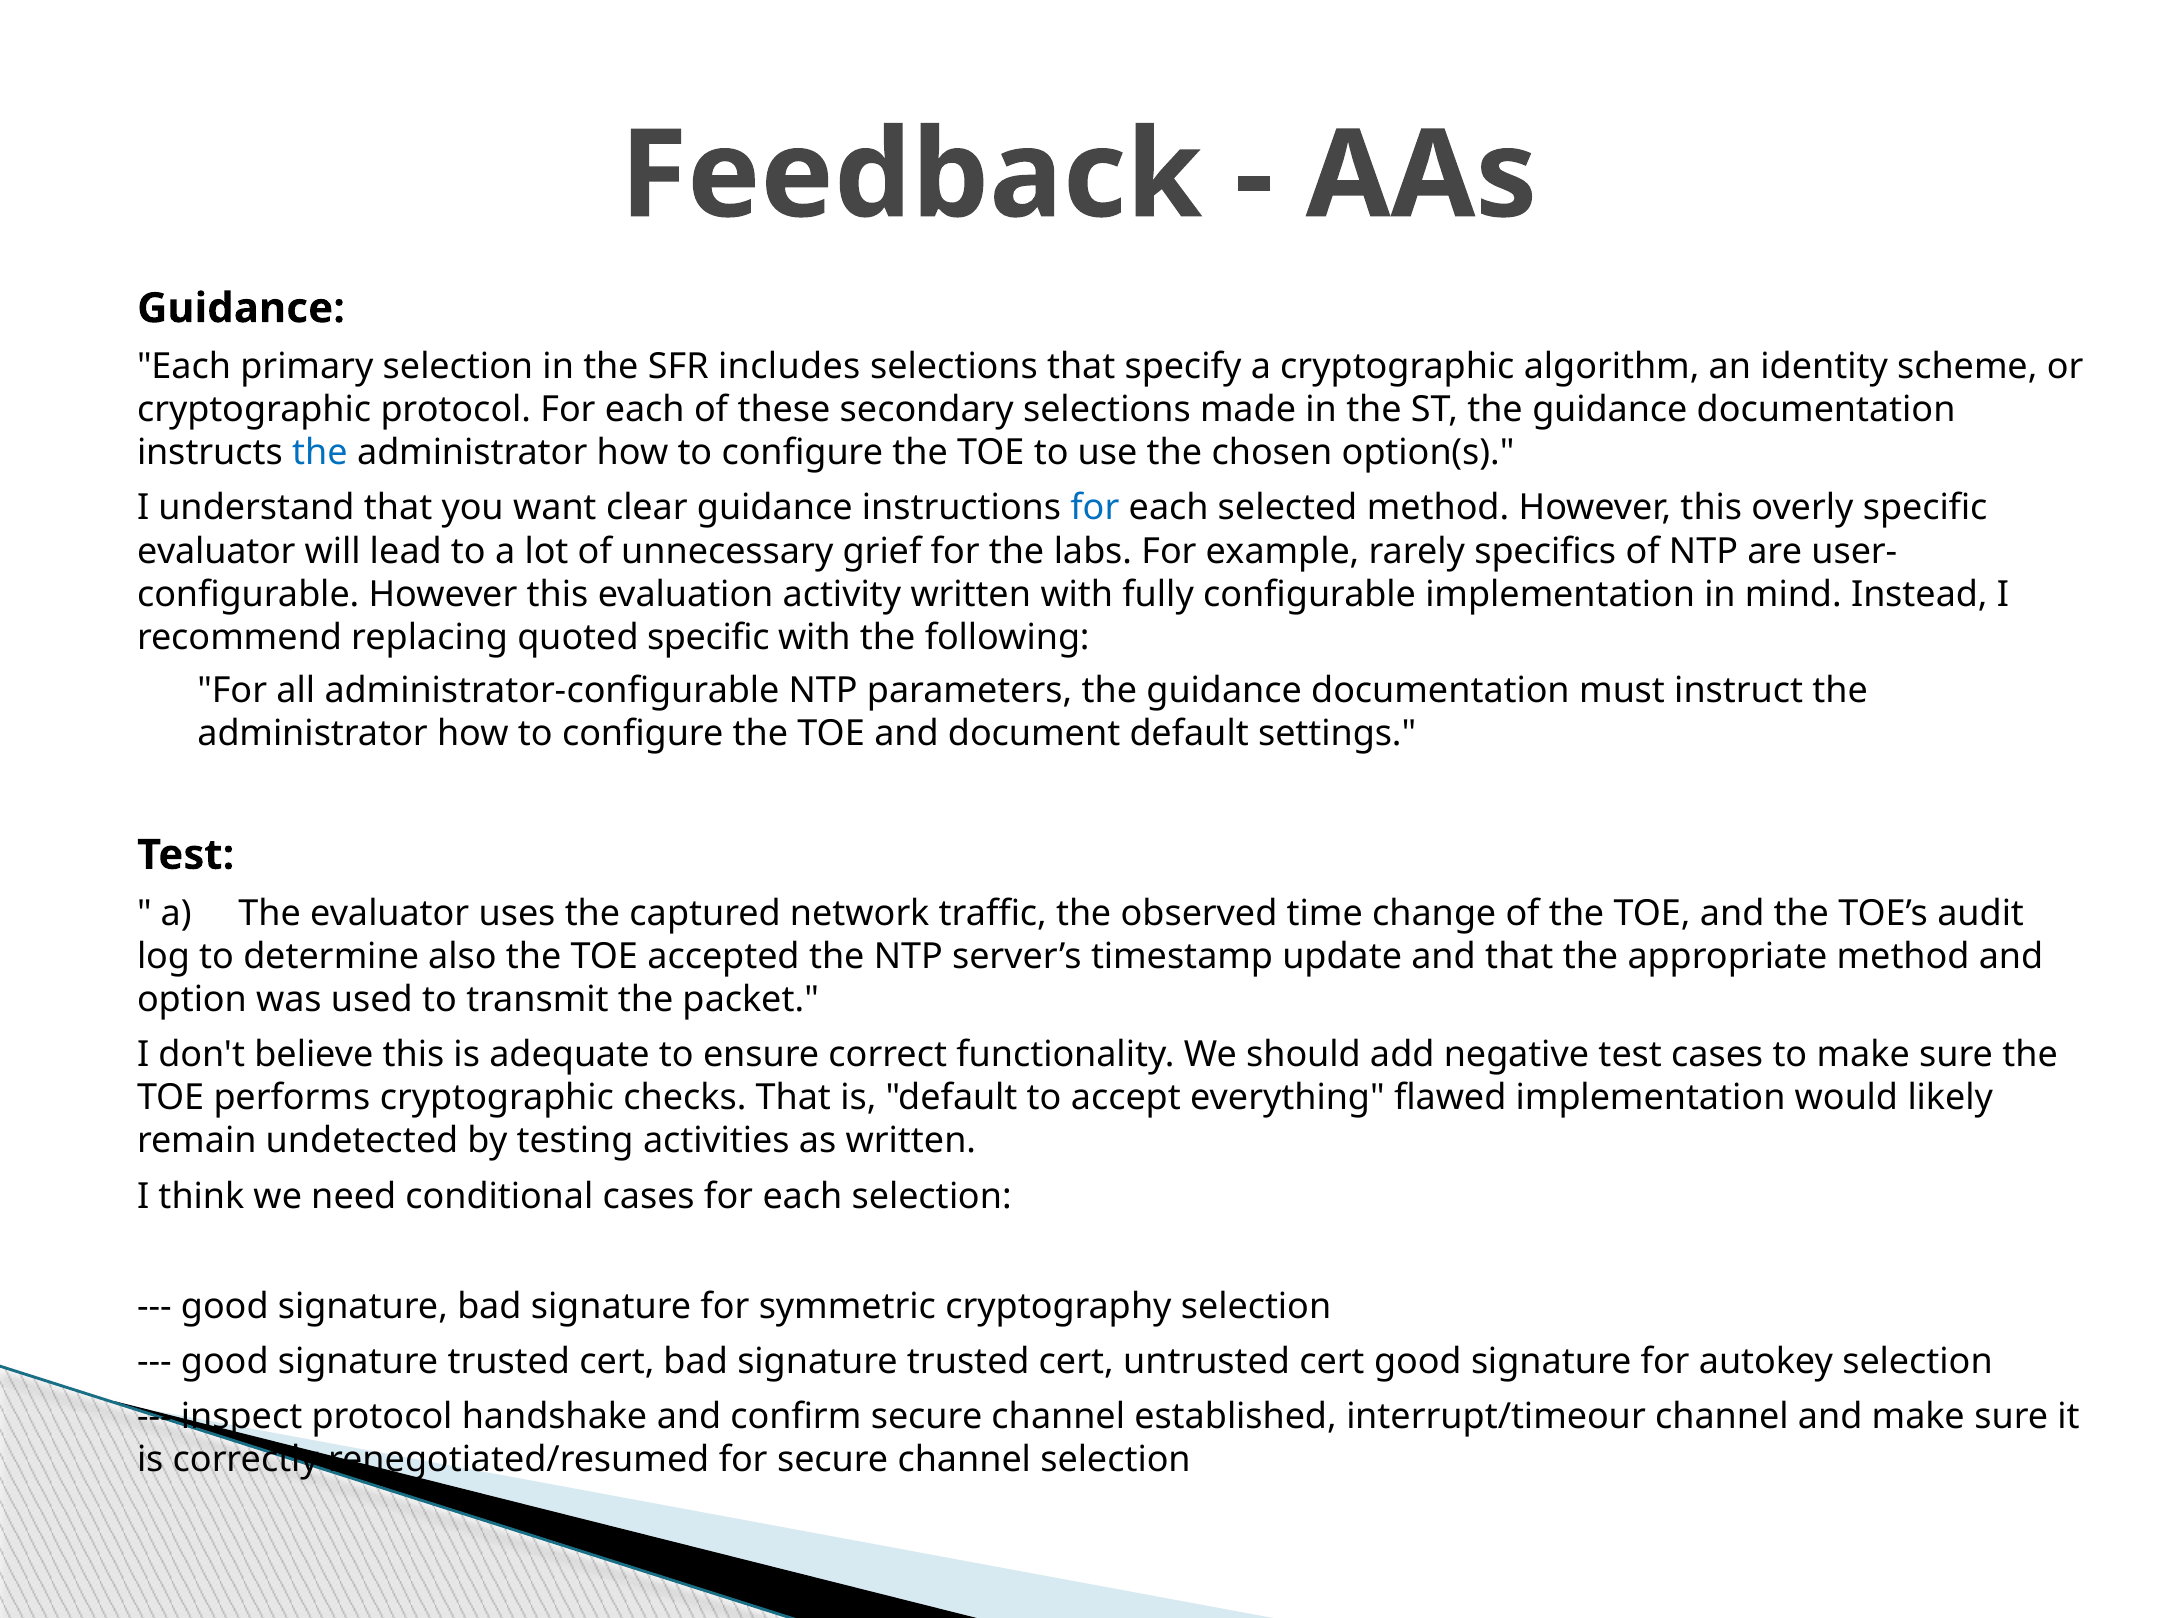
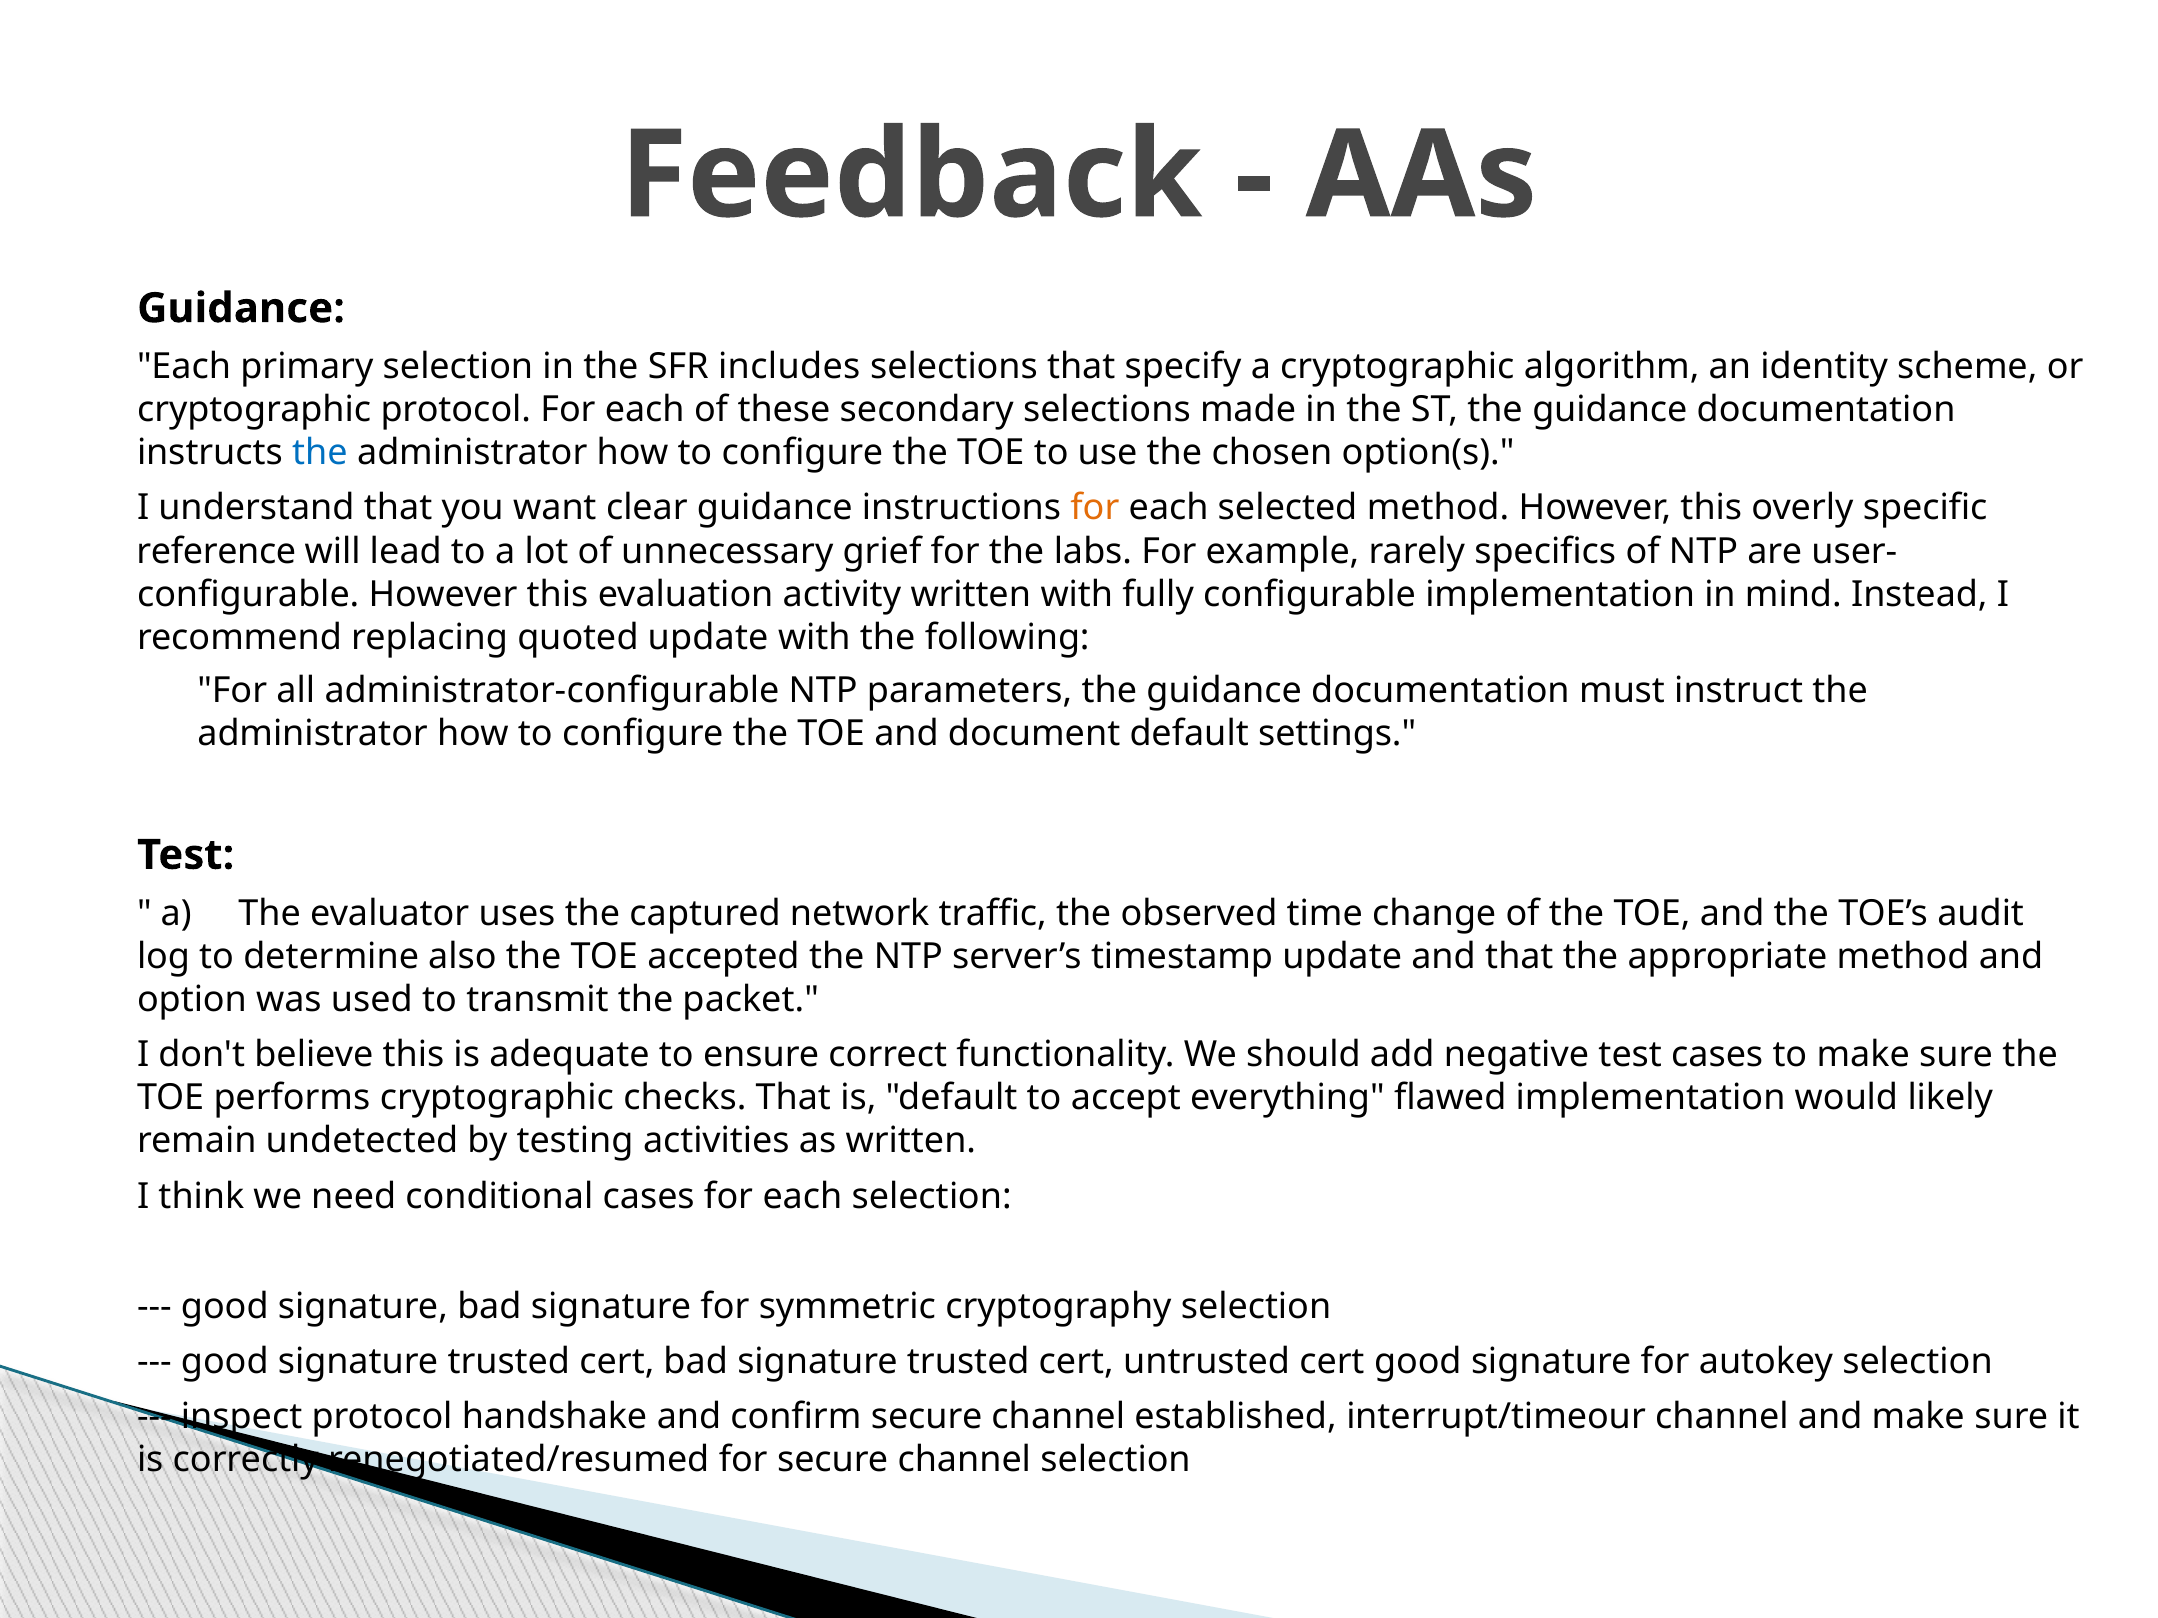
for at (1095, 508) colour: blue -> orange
evaluator at (216, 551): evaluator -> reference
quoted specific: specific -> update
